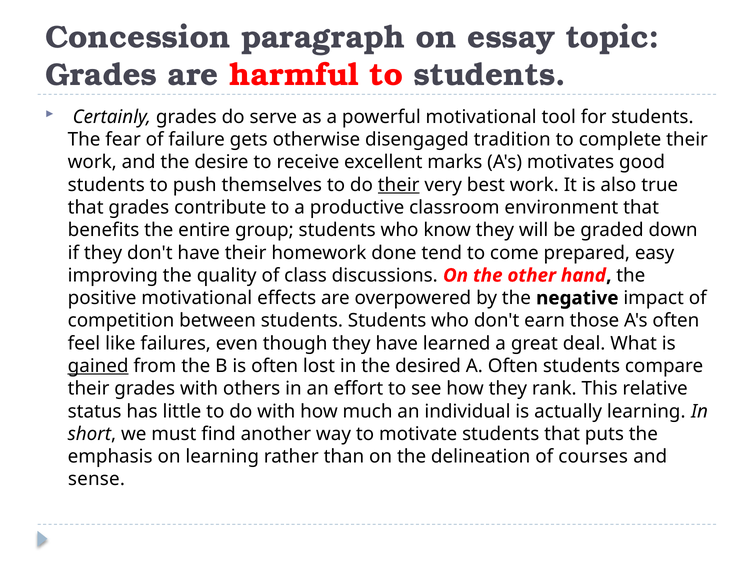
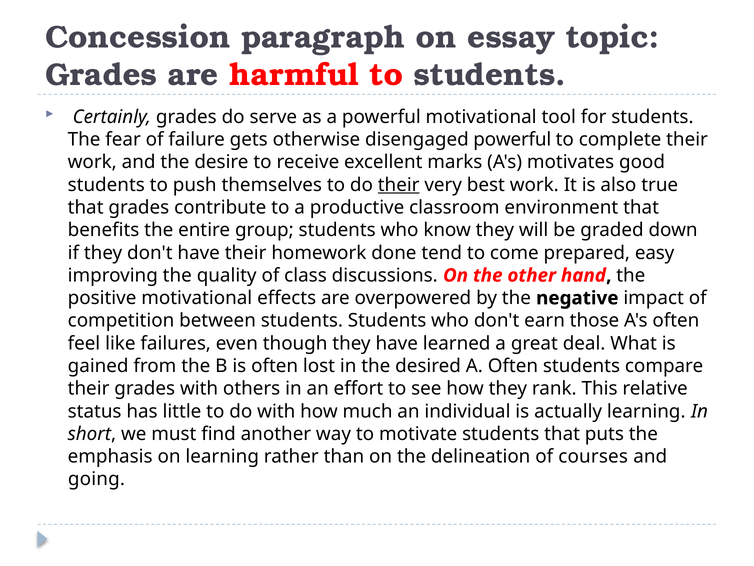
disengaged tradition: tradition -> powerful
gained underline: present -> none
sense: sense -> going
